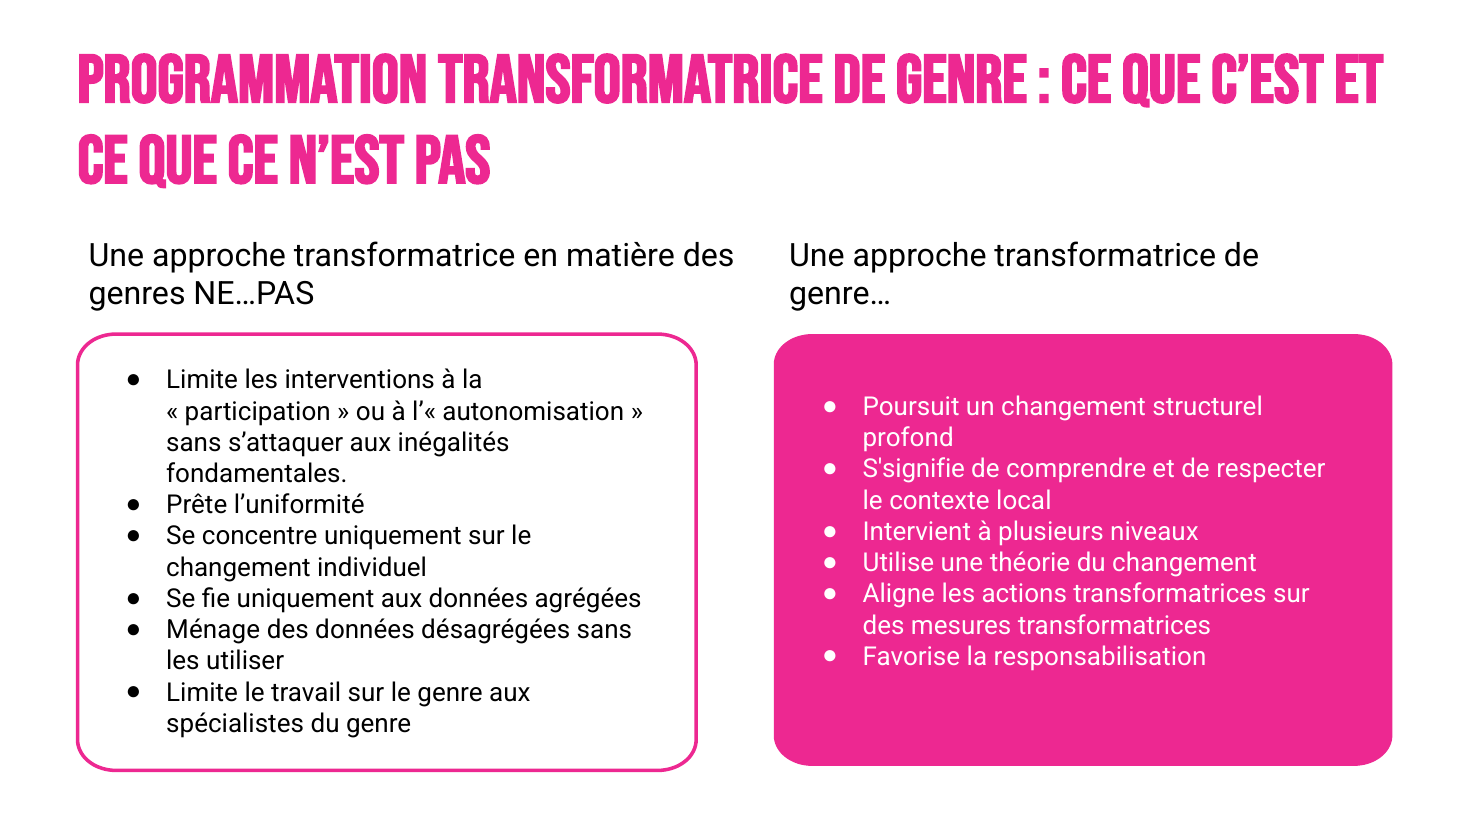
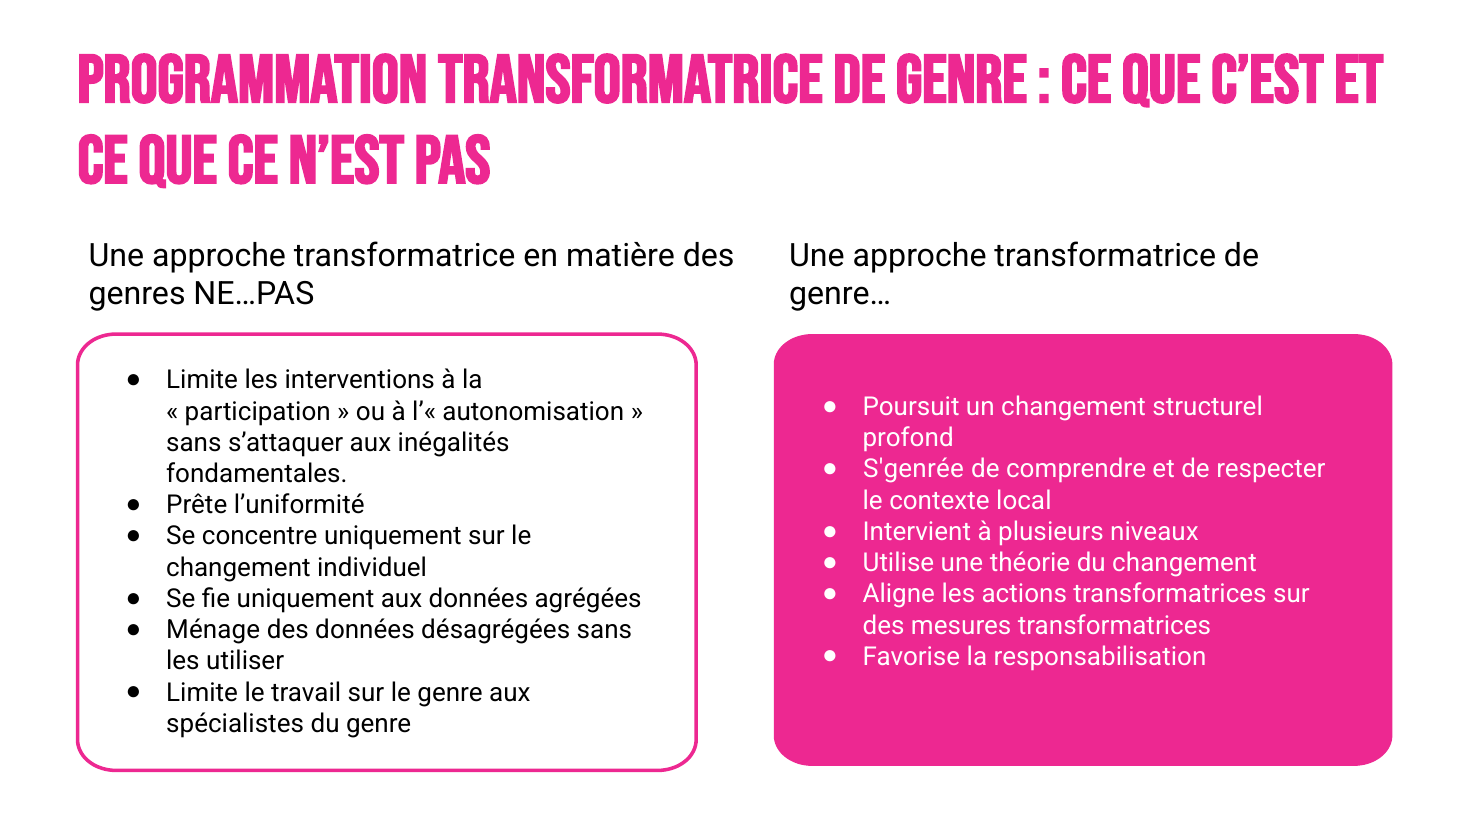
S'signifie: S'signifie -> S'genrée
